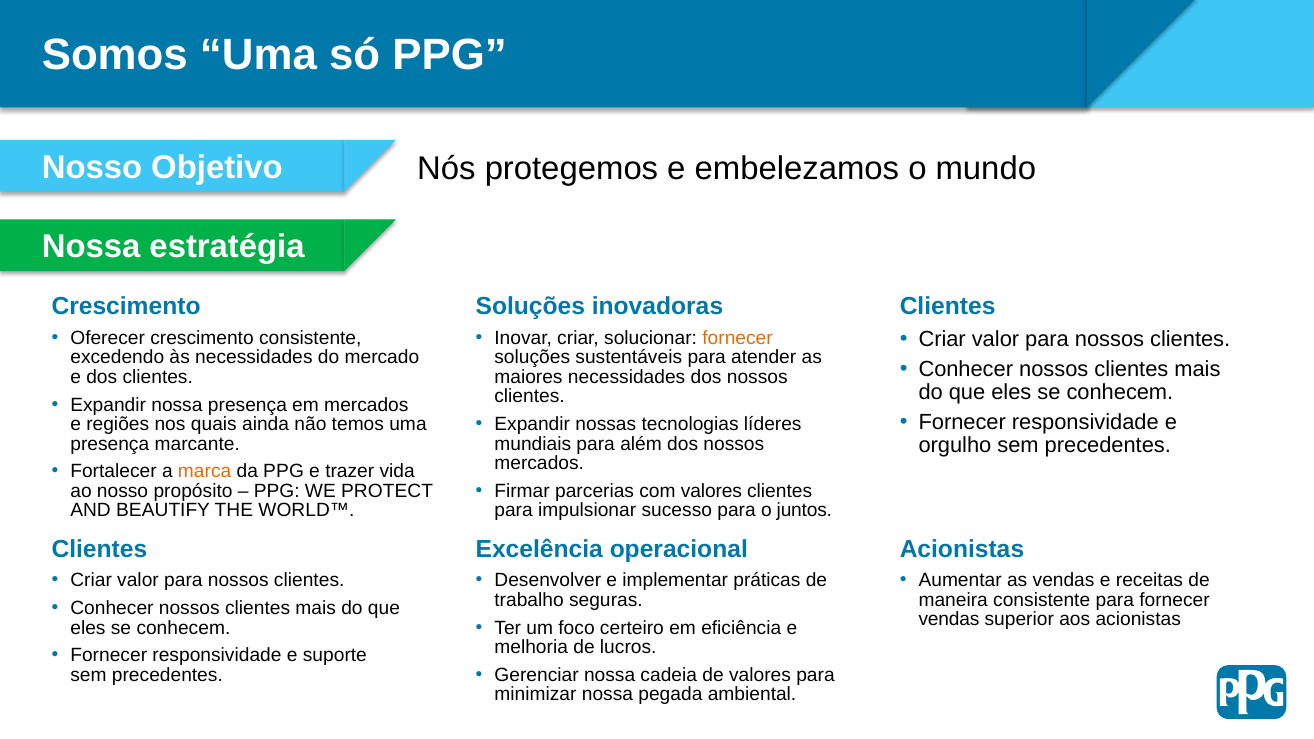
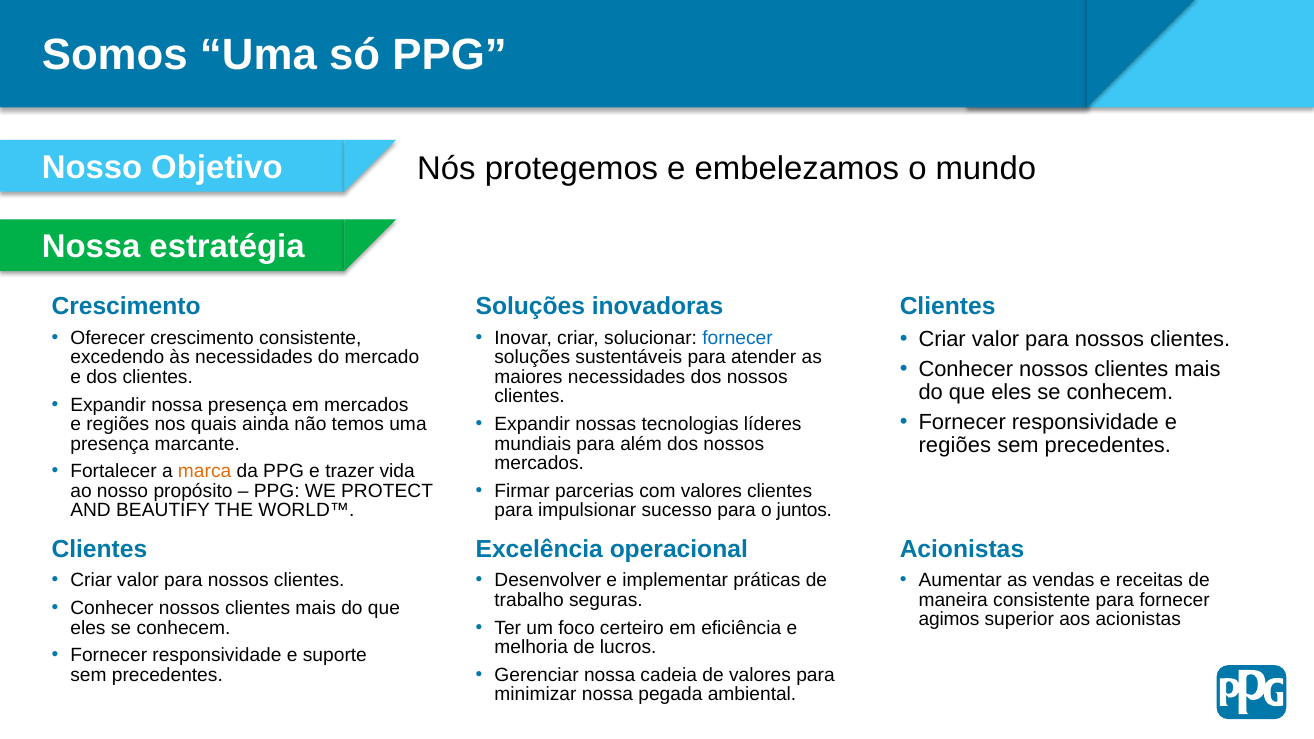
fornecer at (738, 338) colour: orange -> blue
orgulho at (955, 445): orgulho -> regiões
vendas at (949, 620): vendas -> agimos
